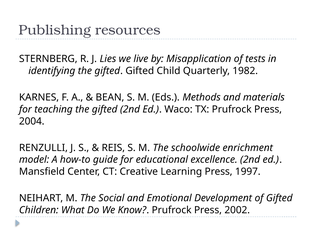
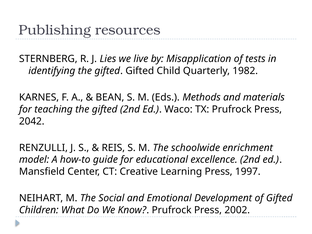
2004: 2004 -> 2042
